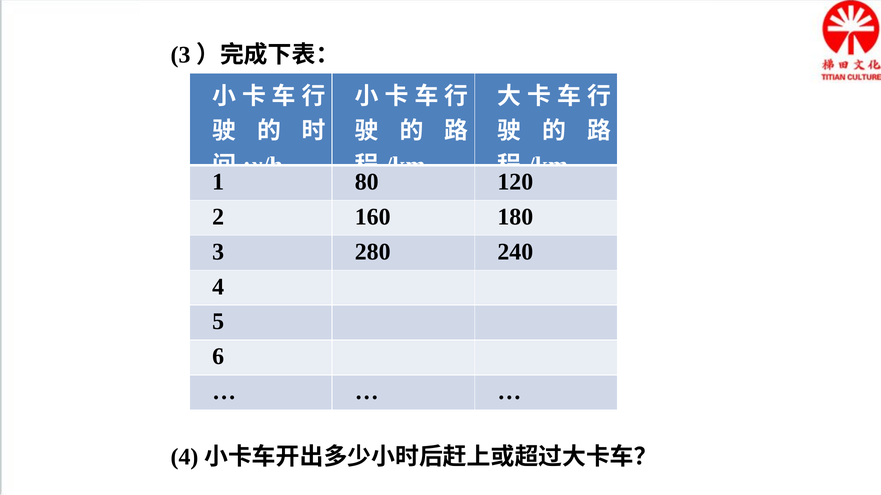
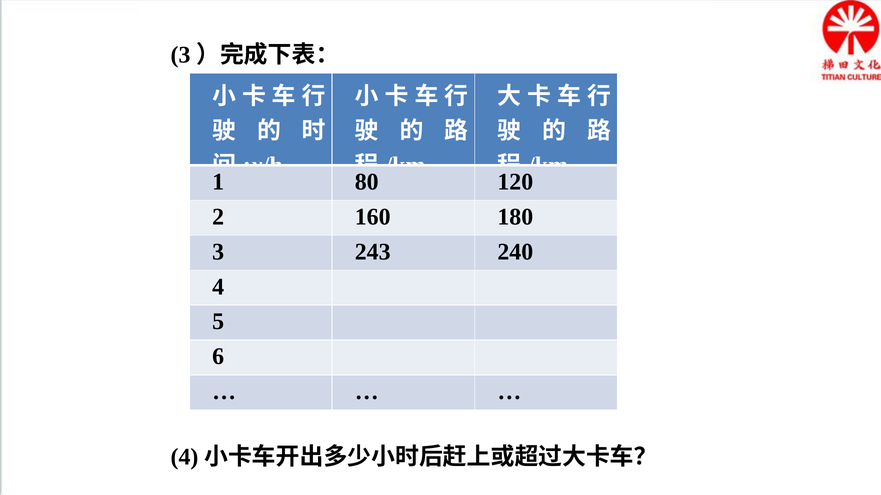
280: 280 -> 243
